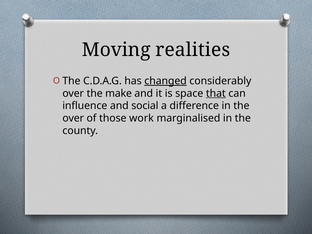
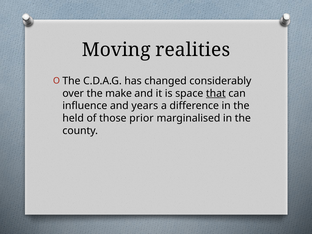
changed underline: present -> none
social: social -> years
over at (73, 118): over -> held
work: work -> prior
